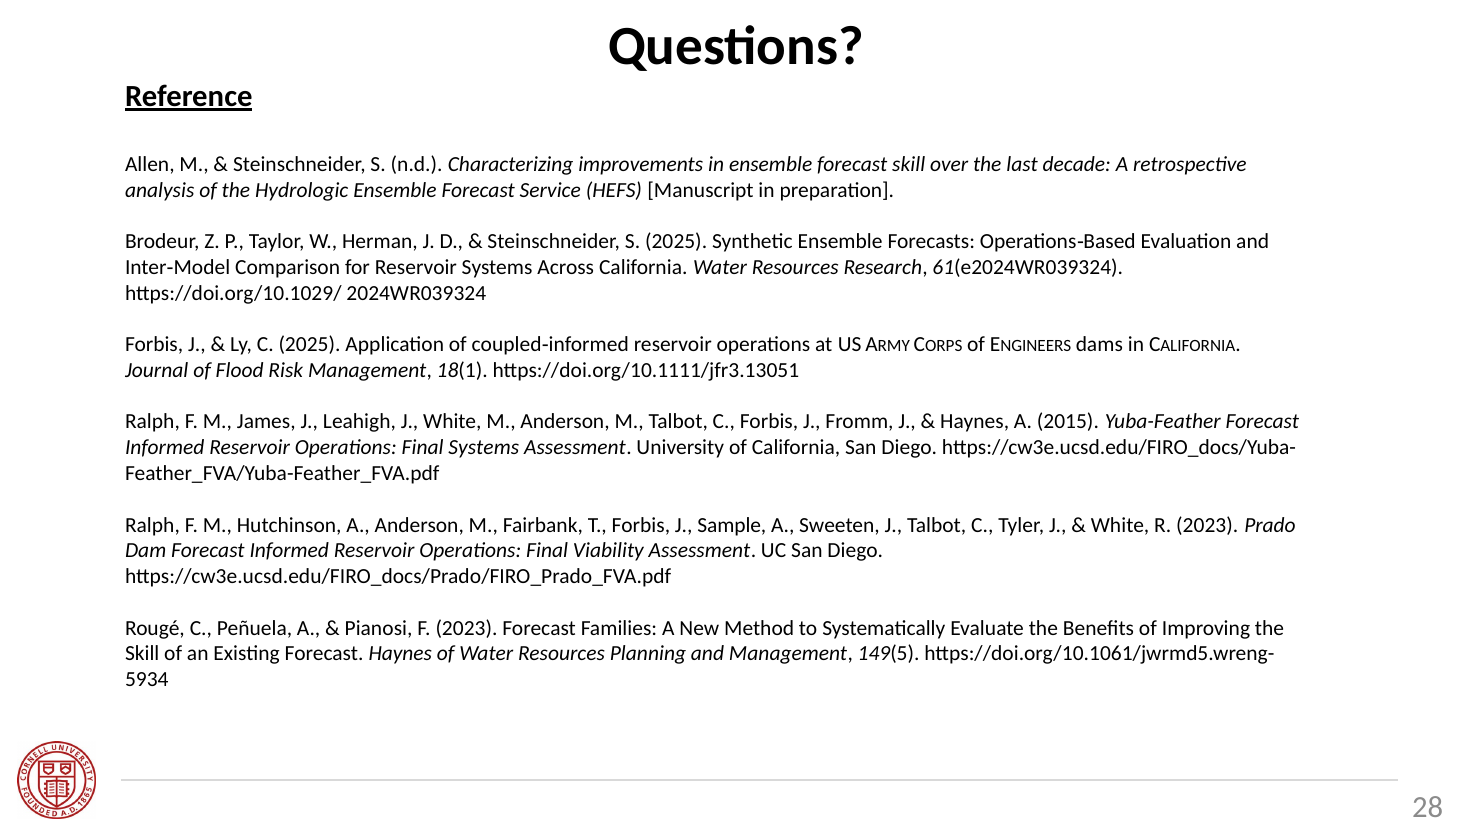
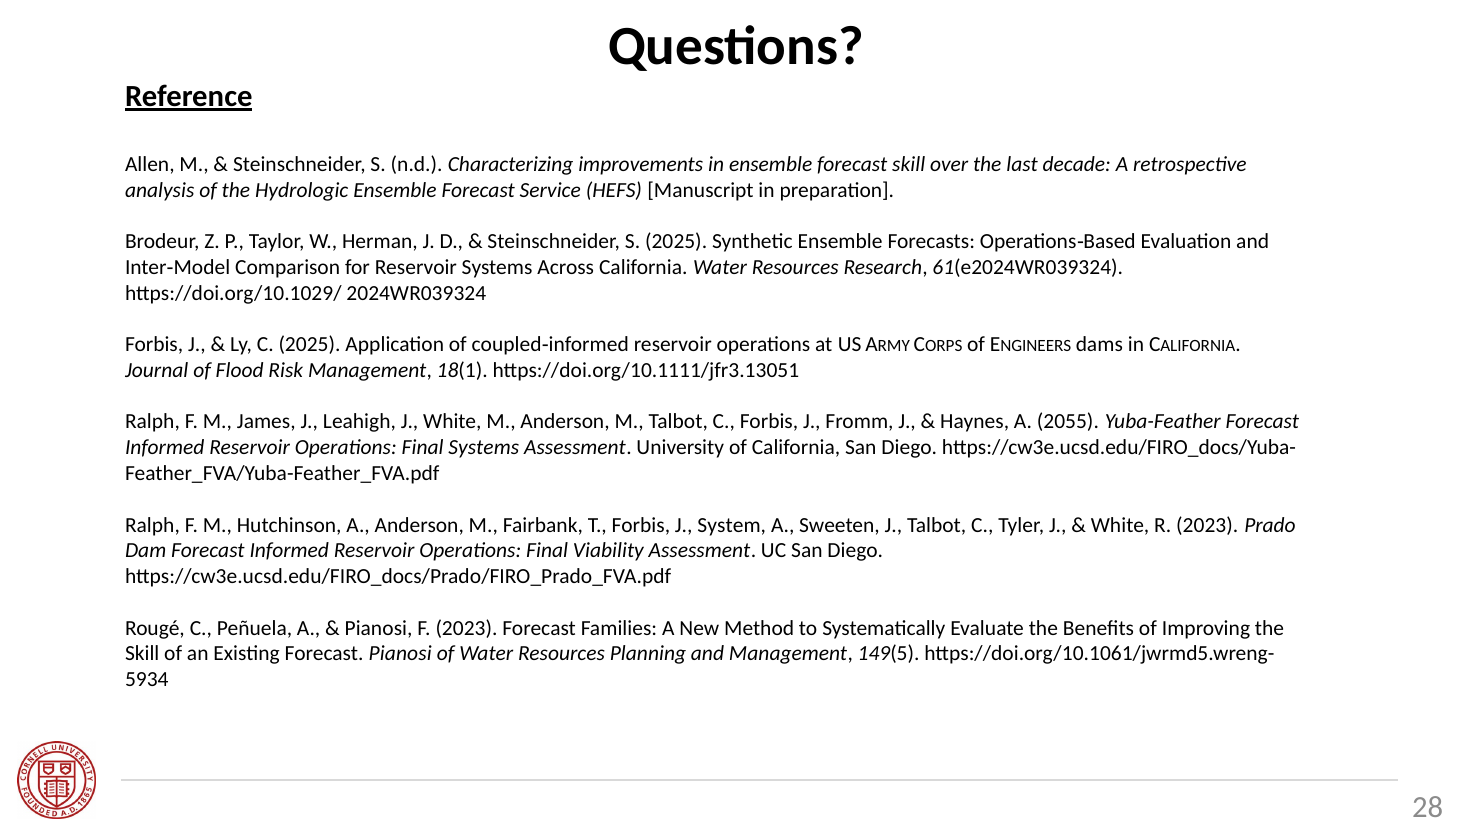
2015: 2015 -> 2055
Sample: Sample -> System
Forecast Haynes: Haynes -> Pianosi
